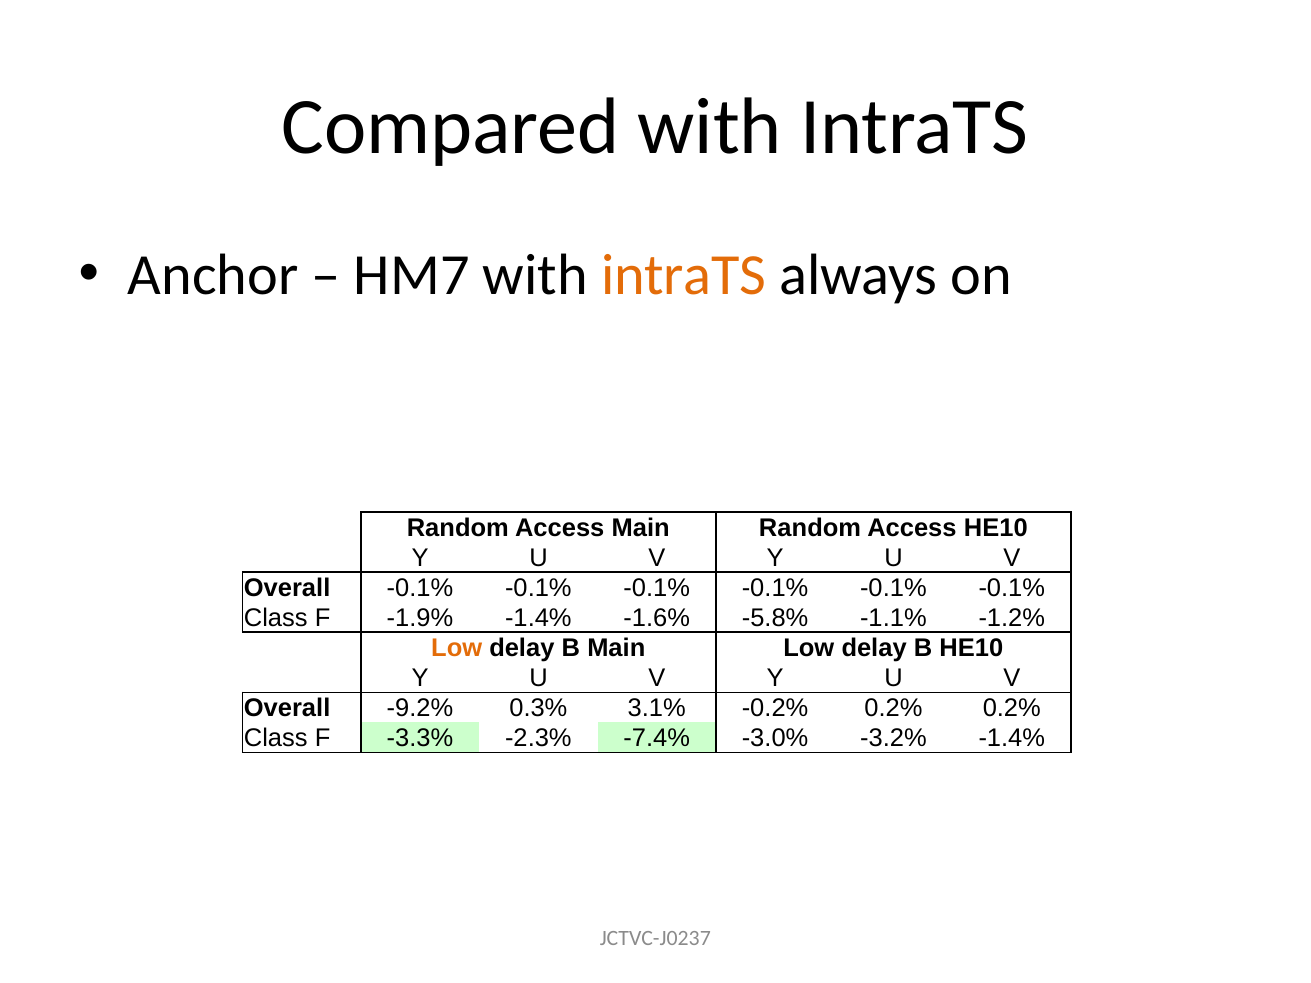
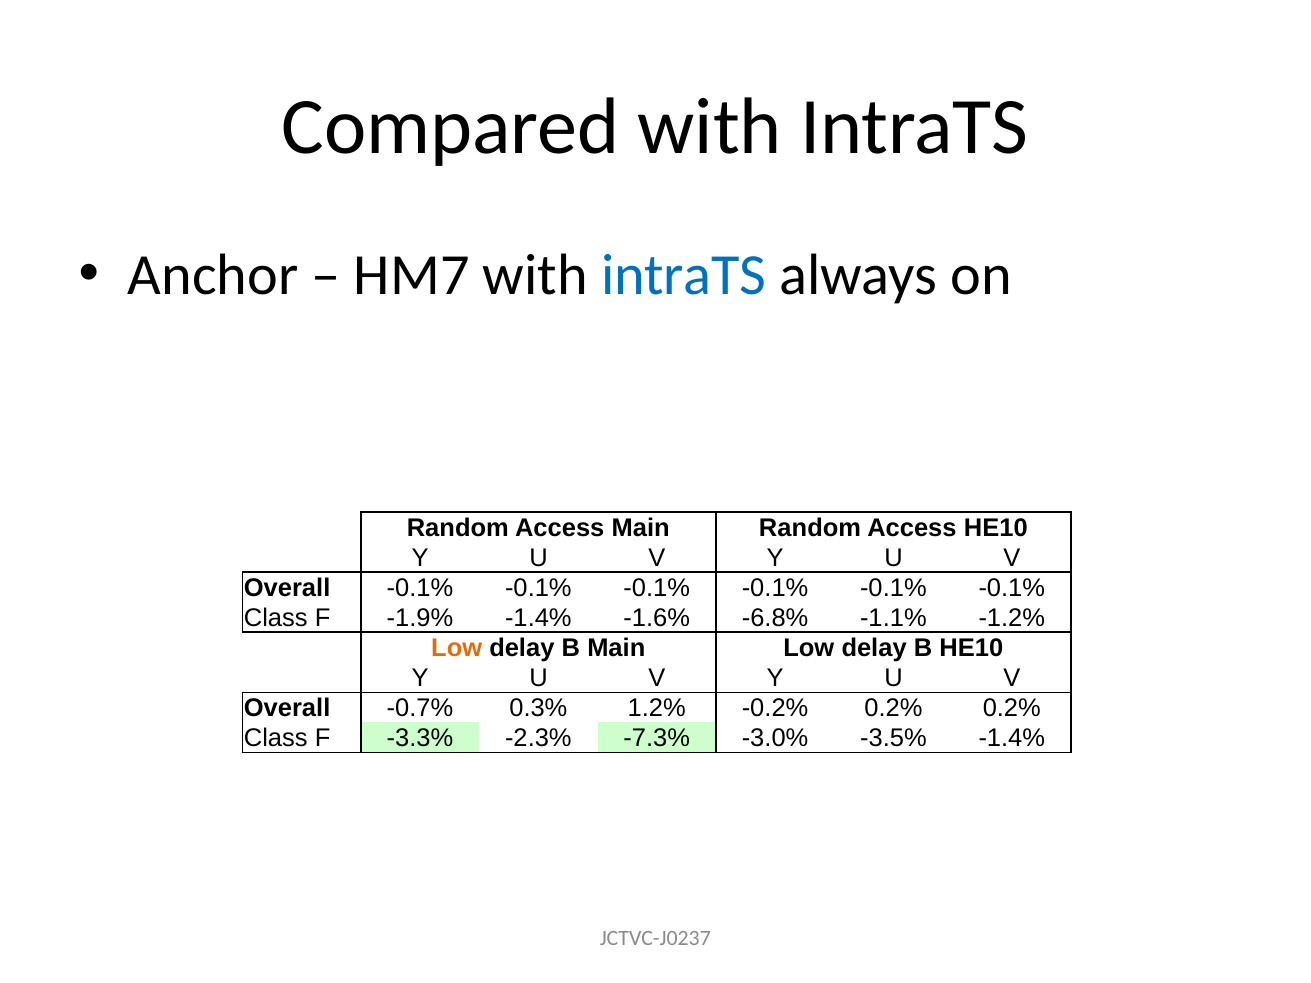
intraTS at (684, 275) colour: orange -> blue
-5.8%: -5.8% -> -6.8%
-9.2%: -9.2% -> -0.7%
3.1%: 3.1% -> 1.2%
-7.4%: -7.4% -> -7.3%
-3.2%: -3.2% -> -3.5%
